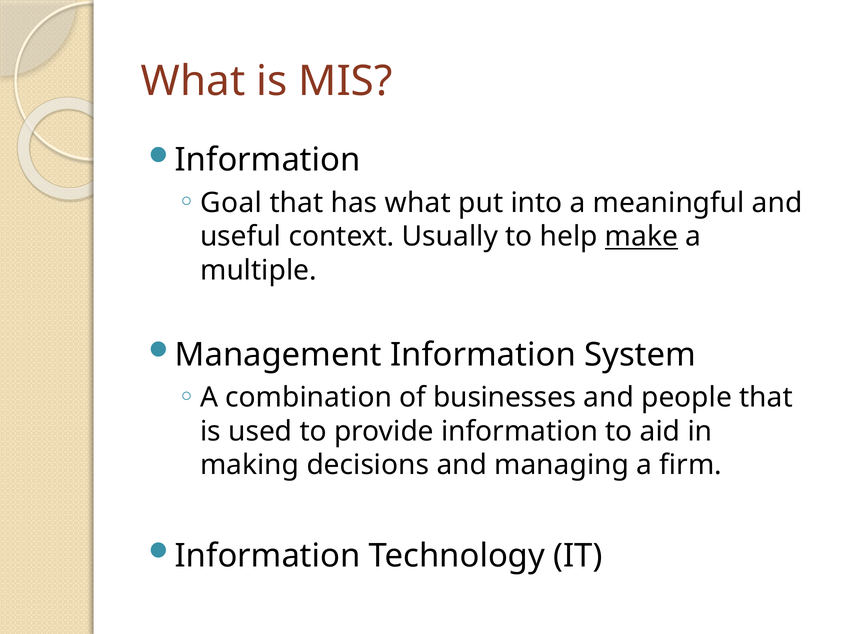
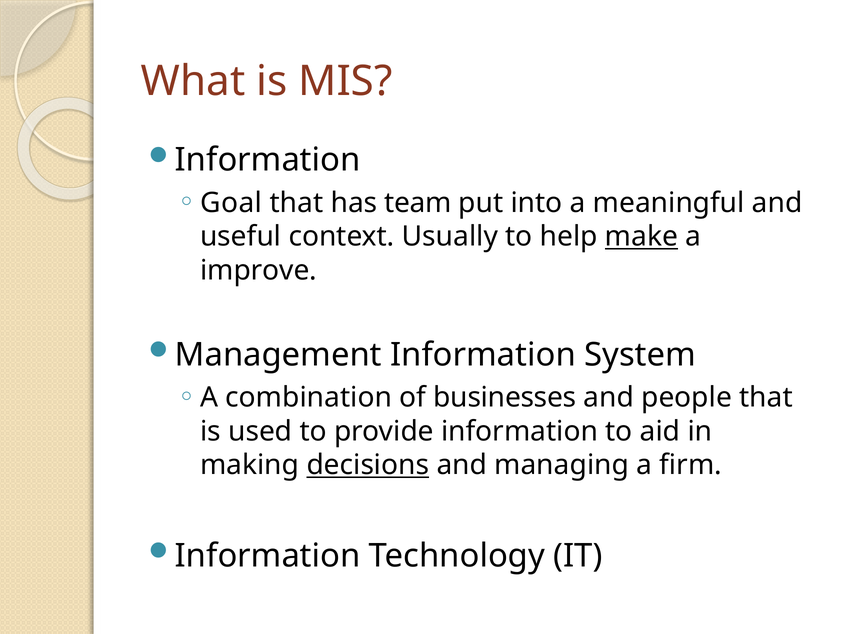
has what: what -> team
multiple: multiple -> improve
decisions underline: none -> present
